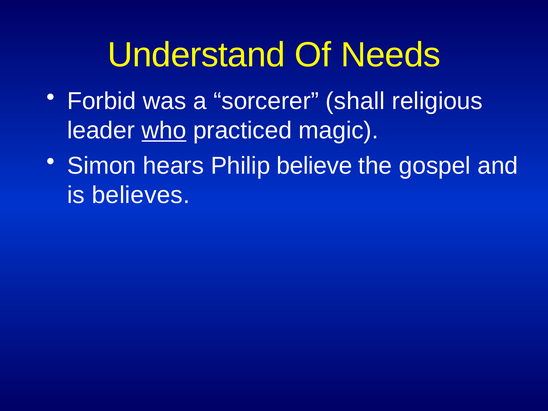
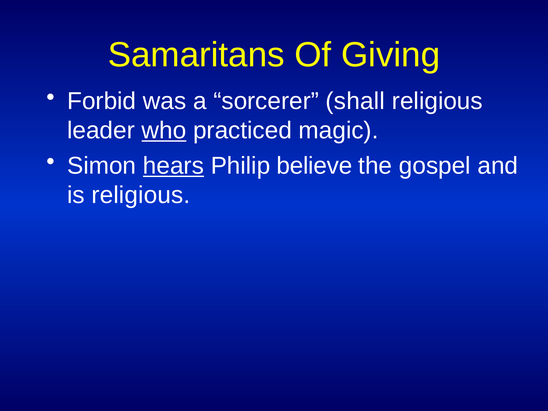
Understand: Understand -> Samaritans
Needs: Needs -> Giving
hears underline: none -> present
is believes: believes -> religious
